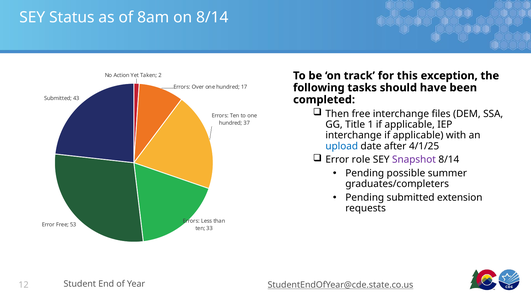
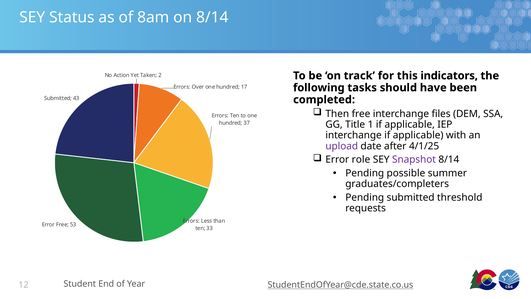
exception: exception -> indicators
upload colour: blue -> purple
extension: extension -> threshold
